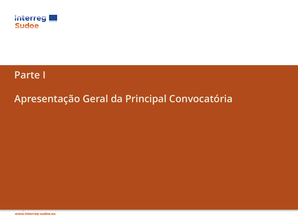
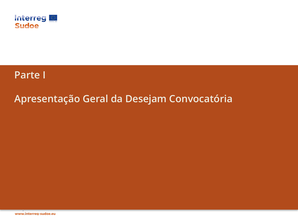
Principal: Principal -> Desejam
